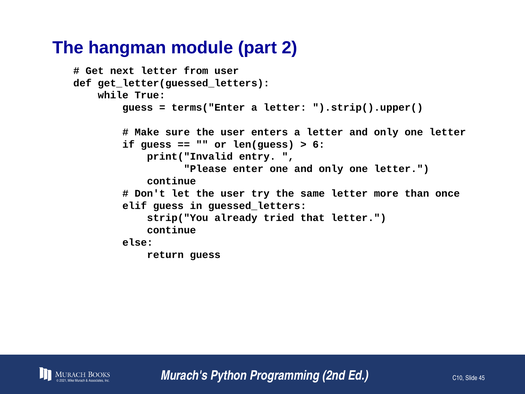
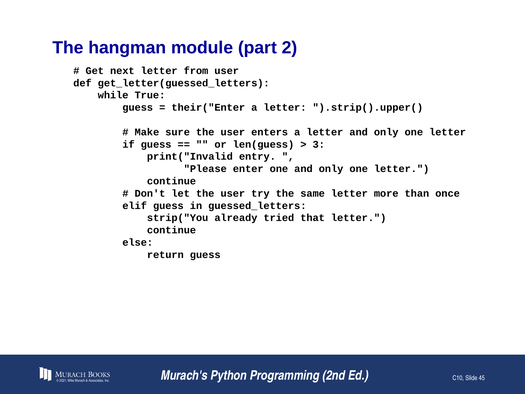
terms("Enter: terms("Enter -> their("Enter
6: 6 -> 3
